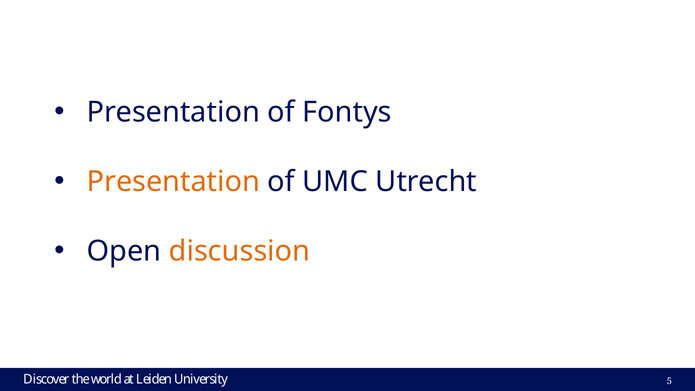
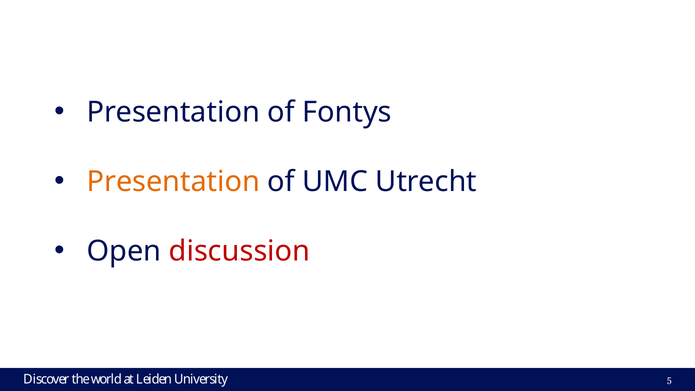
discussion colour: orange -> red
